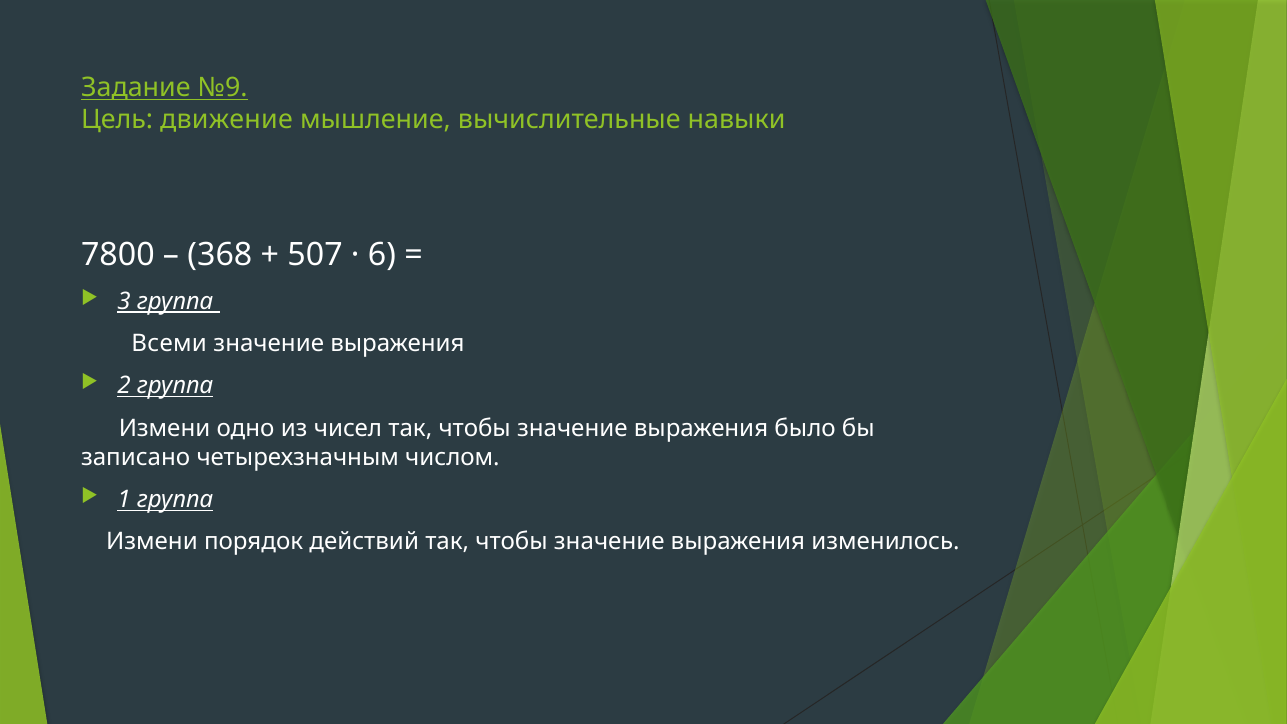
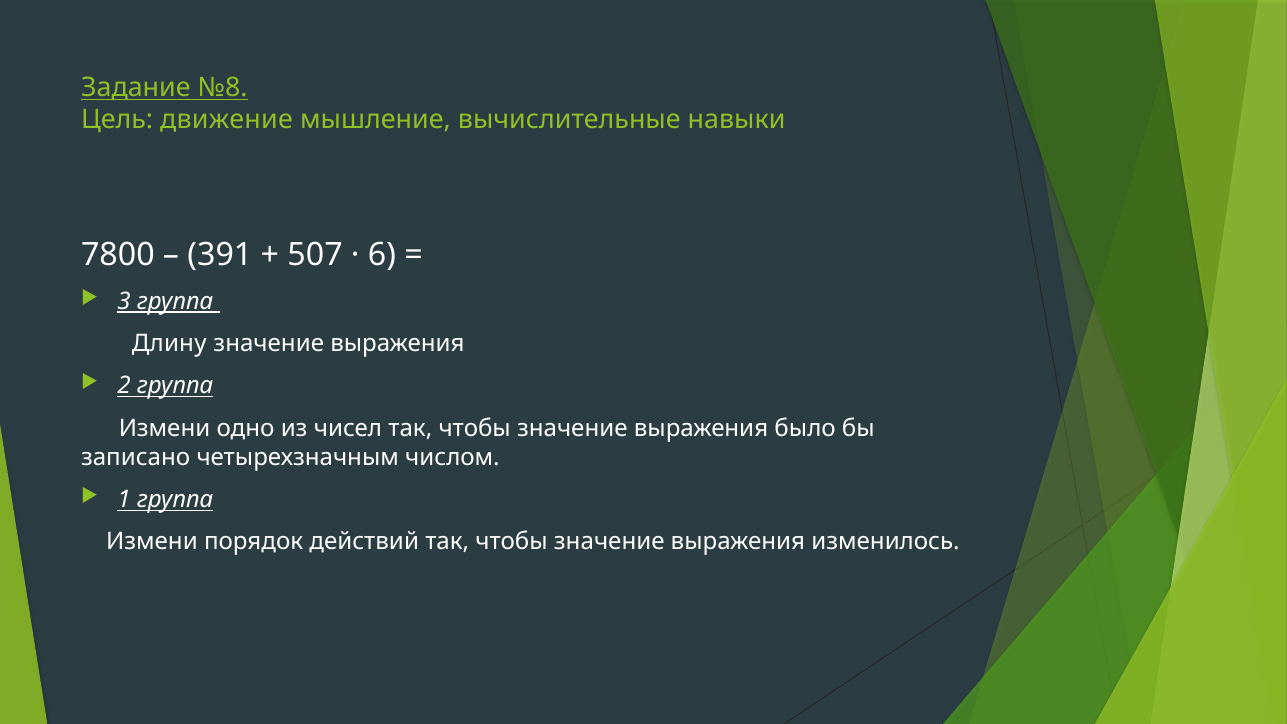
№9: №9 -> №8
368: 368 -> 391
Всеми: Всеми -> Длину
